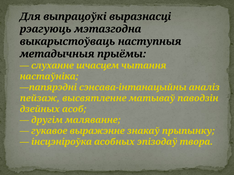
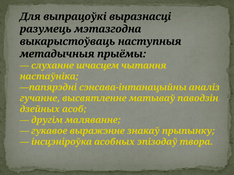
рэагуюць: рэагуюць -> разумець
пейзаж: пейзаж -> гучанне
